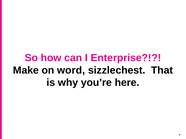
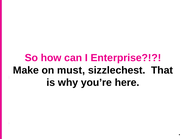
word: word -> must
